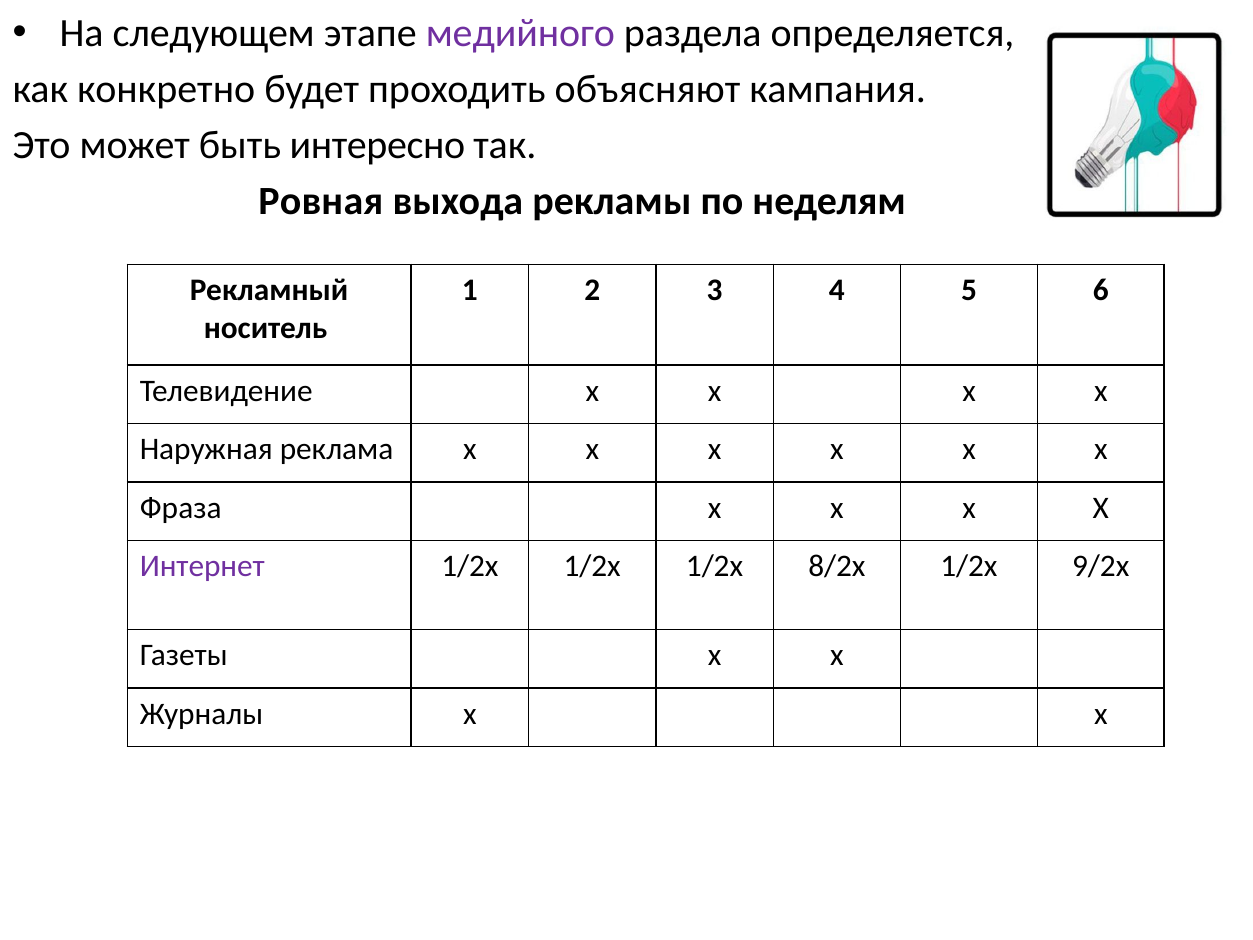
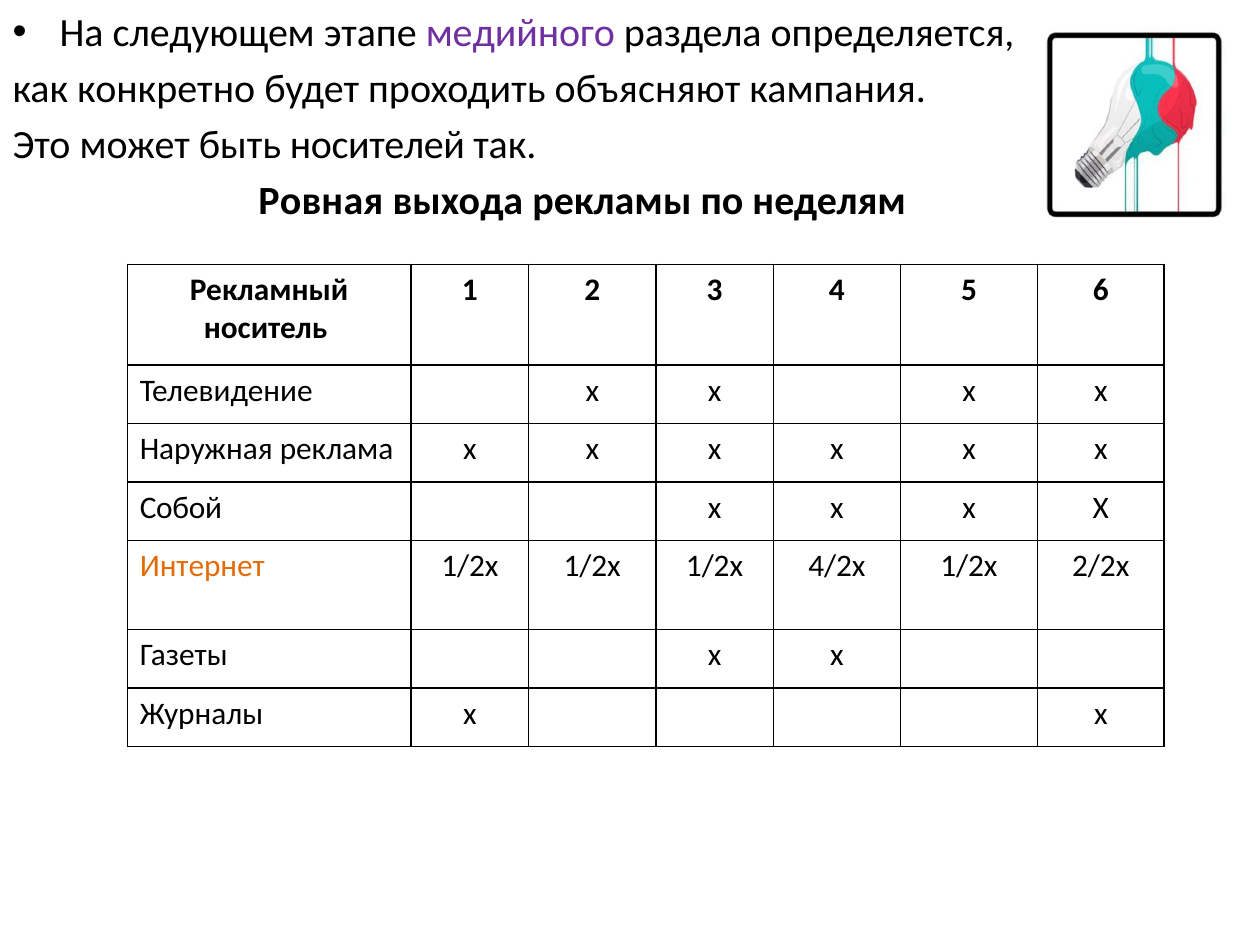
интересно: интересно -> носителей
Фраза: Фраза -> Собой
Интернет colour: purple -> orange
8/2х: 8/2х -> 4/2х
9/2х: 9/2х -> 2/2х
